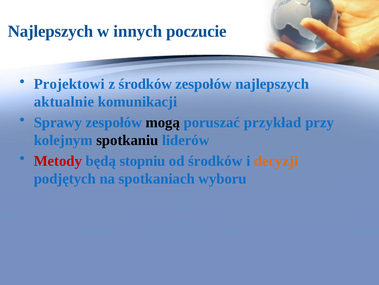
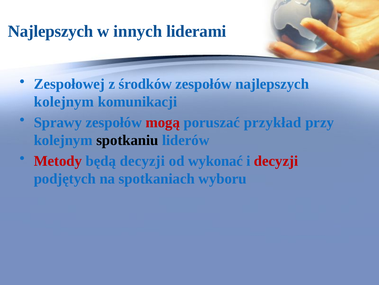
poczucie: poczucie -> liderami
Projektowi: Projektowi -> Zespołowej
aktualnie at (64, 102): aktualnie -> kolejnym
mogą colour: black -> red
będą stopniu: stopniu -> decyzji
od środków: środków -> wykonać
decyzji at (276, 161) colour: orange -> red
